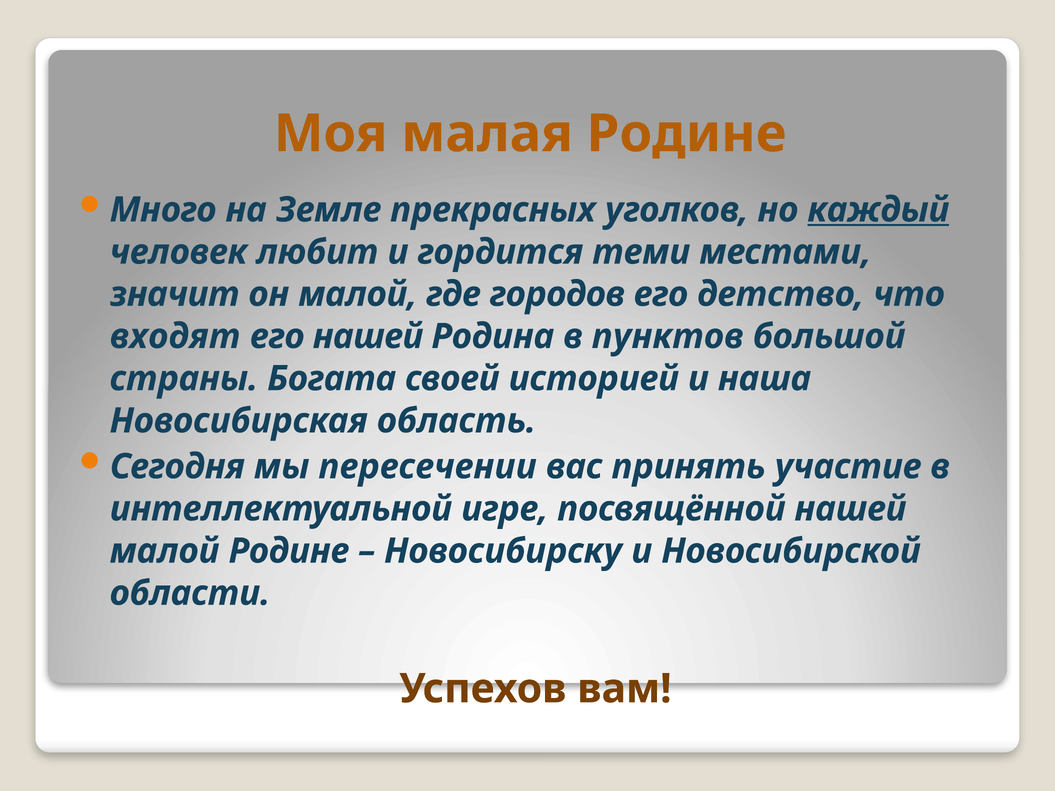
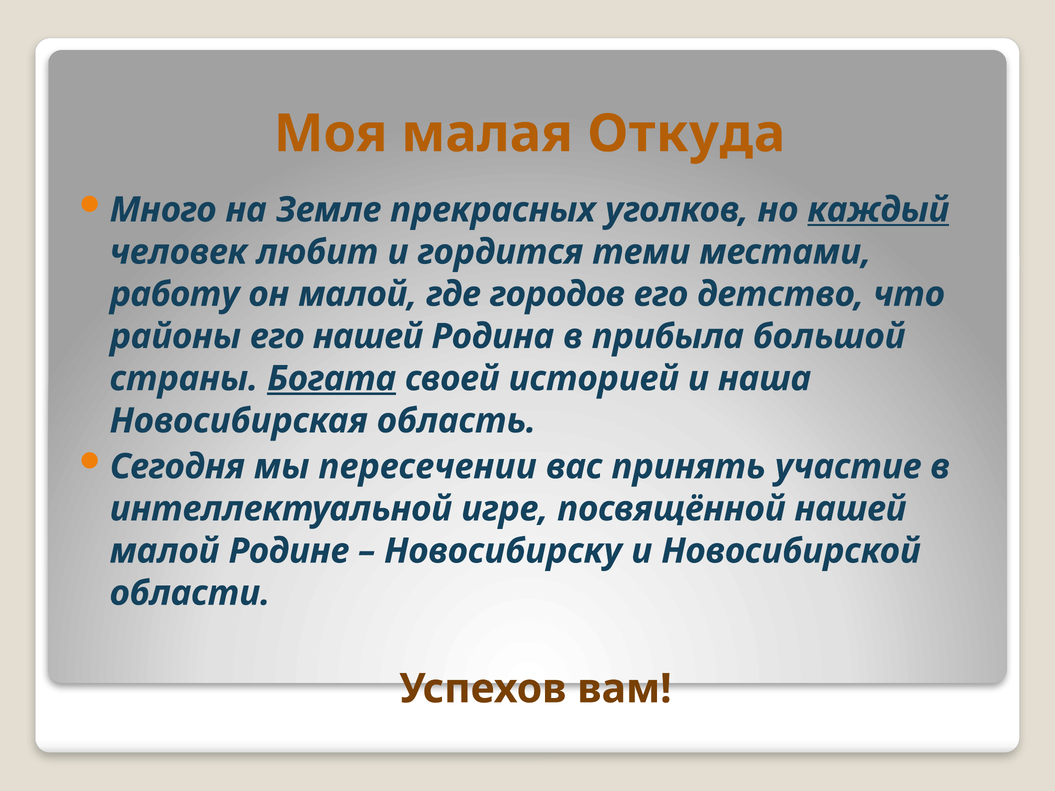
малая Родине: Родине -> Откуда
значит: значит -> работу
входят: входят -> районы
пунктов: пунктов -> прибыла
Богата underline: none -> present
